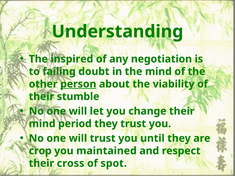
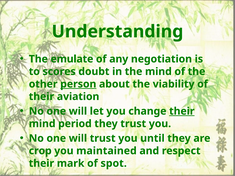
inspired: inspired -> emulate
failing: failing -> scores
stumble: stumble -> aviation
their at (182, 111) underline: none -> present
cross: cross -> mark
